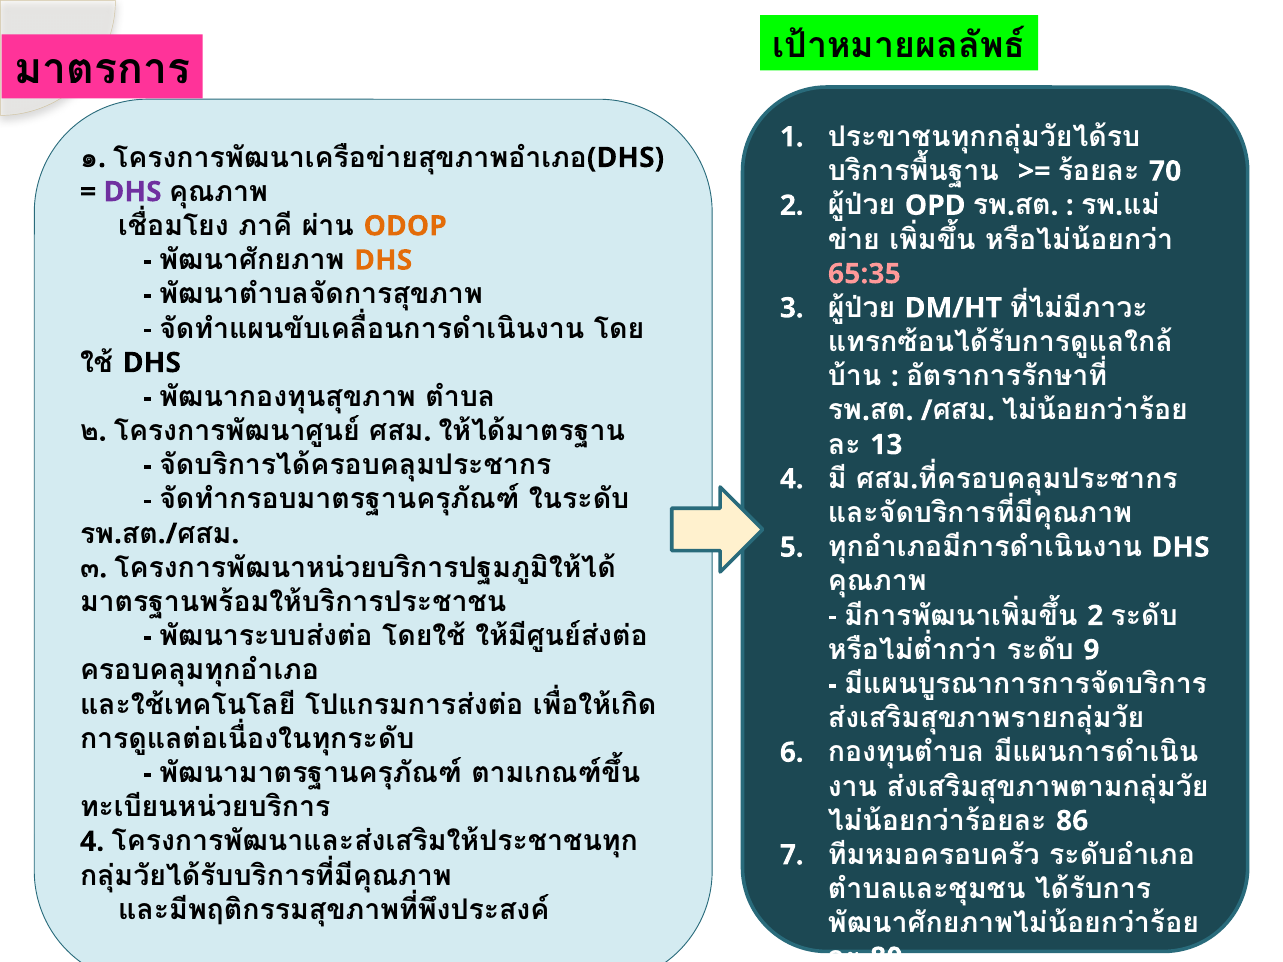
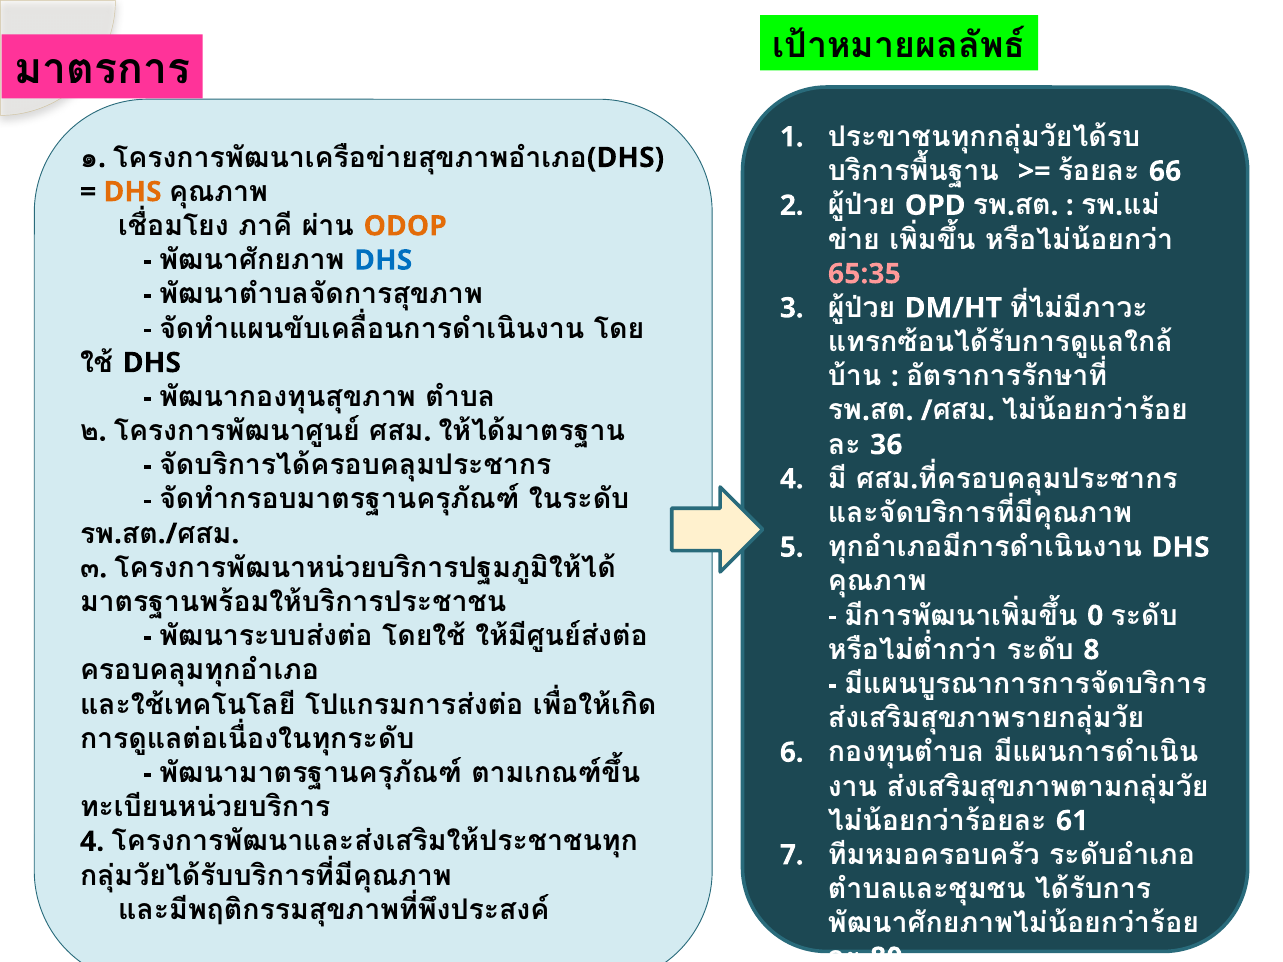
70: 70 -> 66
DHS at (133, 192) colour: purple -> orange
DHS at (383, 260) colour: orange -> blue
13: 13 -> 36
2 at (1095, 616): 2 -> 0
9 at (1091, 650): 9 -> 8
86: 86 -> 61
